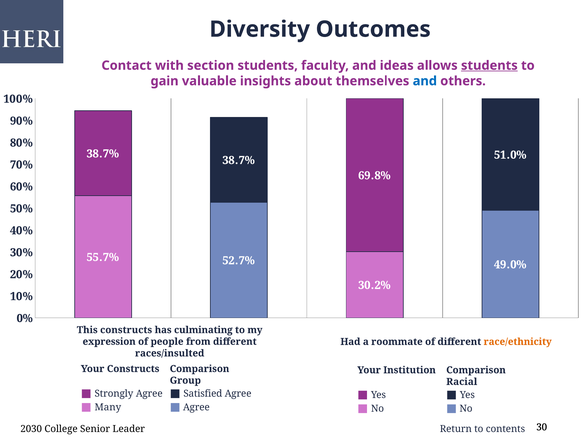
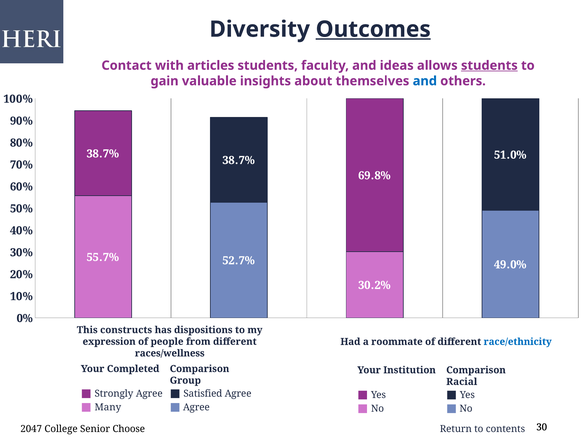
Outcomes underline: none -> present
section: section -> articles
culminating: culminating -> dispositions
race/ethnicity colour: orange -> blue
races/insulted: races/insulted -> races/wellness
Your Constructs: Constructs -> Completed
2030: 2030 -> 2047
Leader: Leader -> Choose
